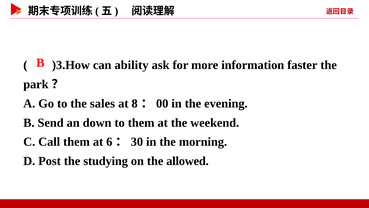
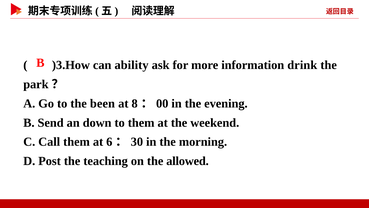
faster: faster -> drink
sales: sales -> been
studying: studying -> teaching
